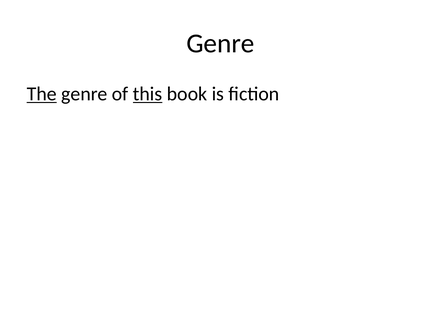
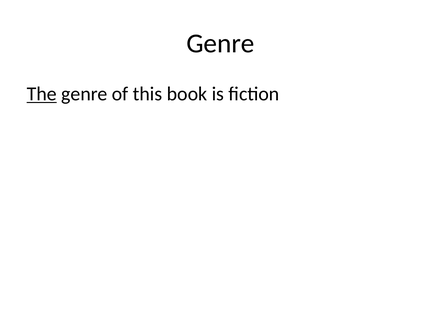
this underline: present -> none
